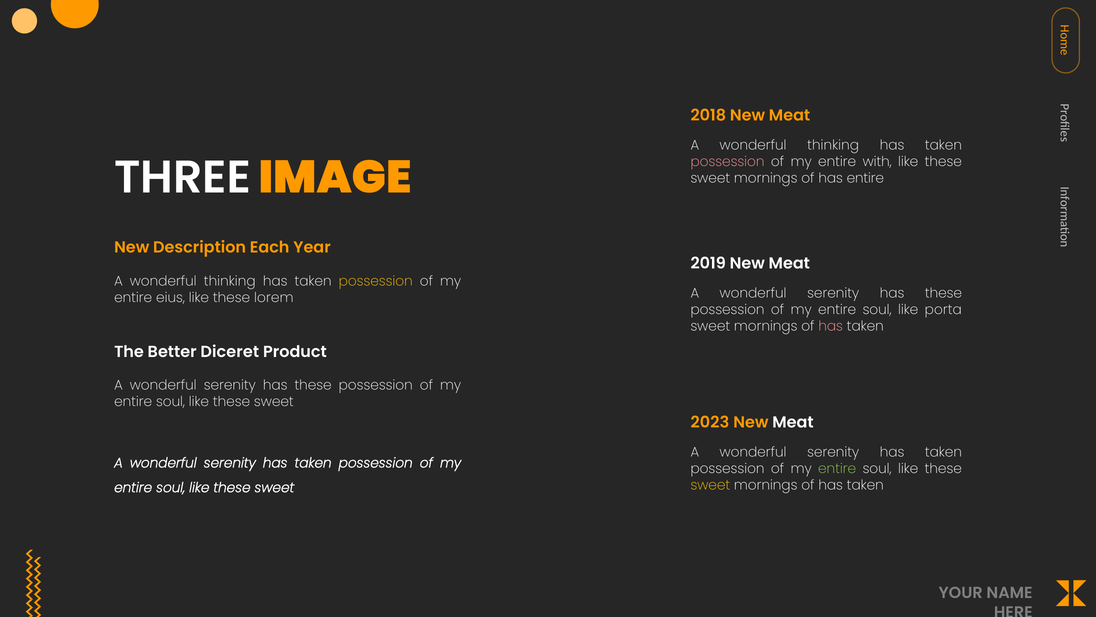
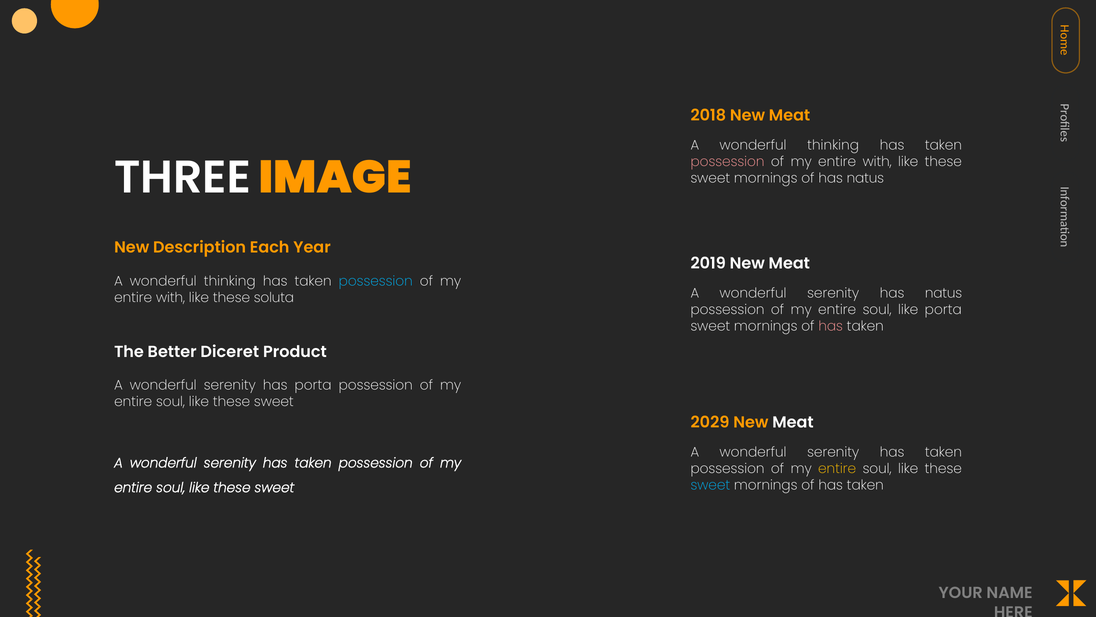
of has entire: entire -> natus
possession at (376, 281) colour: yellow -> light blue
these at (943, 293): these -> natus
eius at (170, 297): eius -> with
lorem: lorem -> soluta
these at (313, 385): these -> porta
2023: 2023 -> 2029
entire at (837, 468) colour: light green -> yellow
sweet at (710, 485) colour: yellow -> light blue
